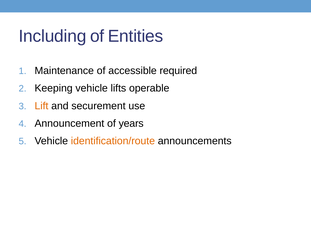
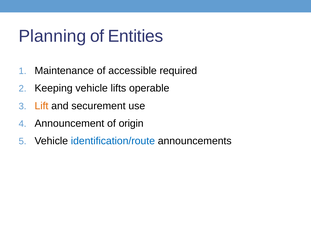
Including: Including -> Planning
years: years -> origin
identification/route colour: orange -> blue
